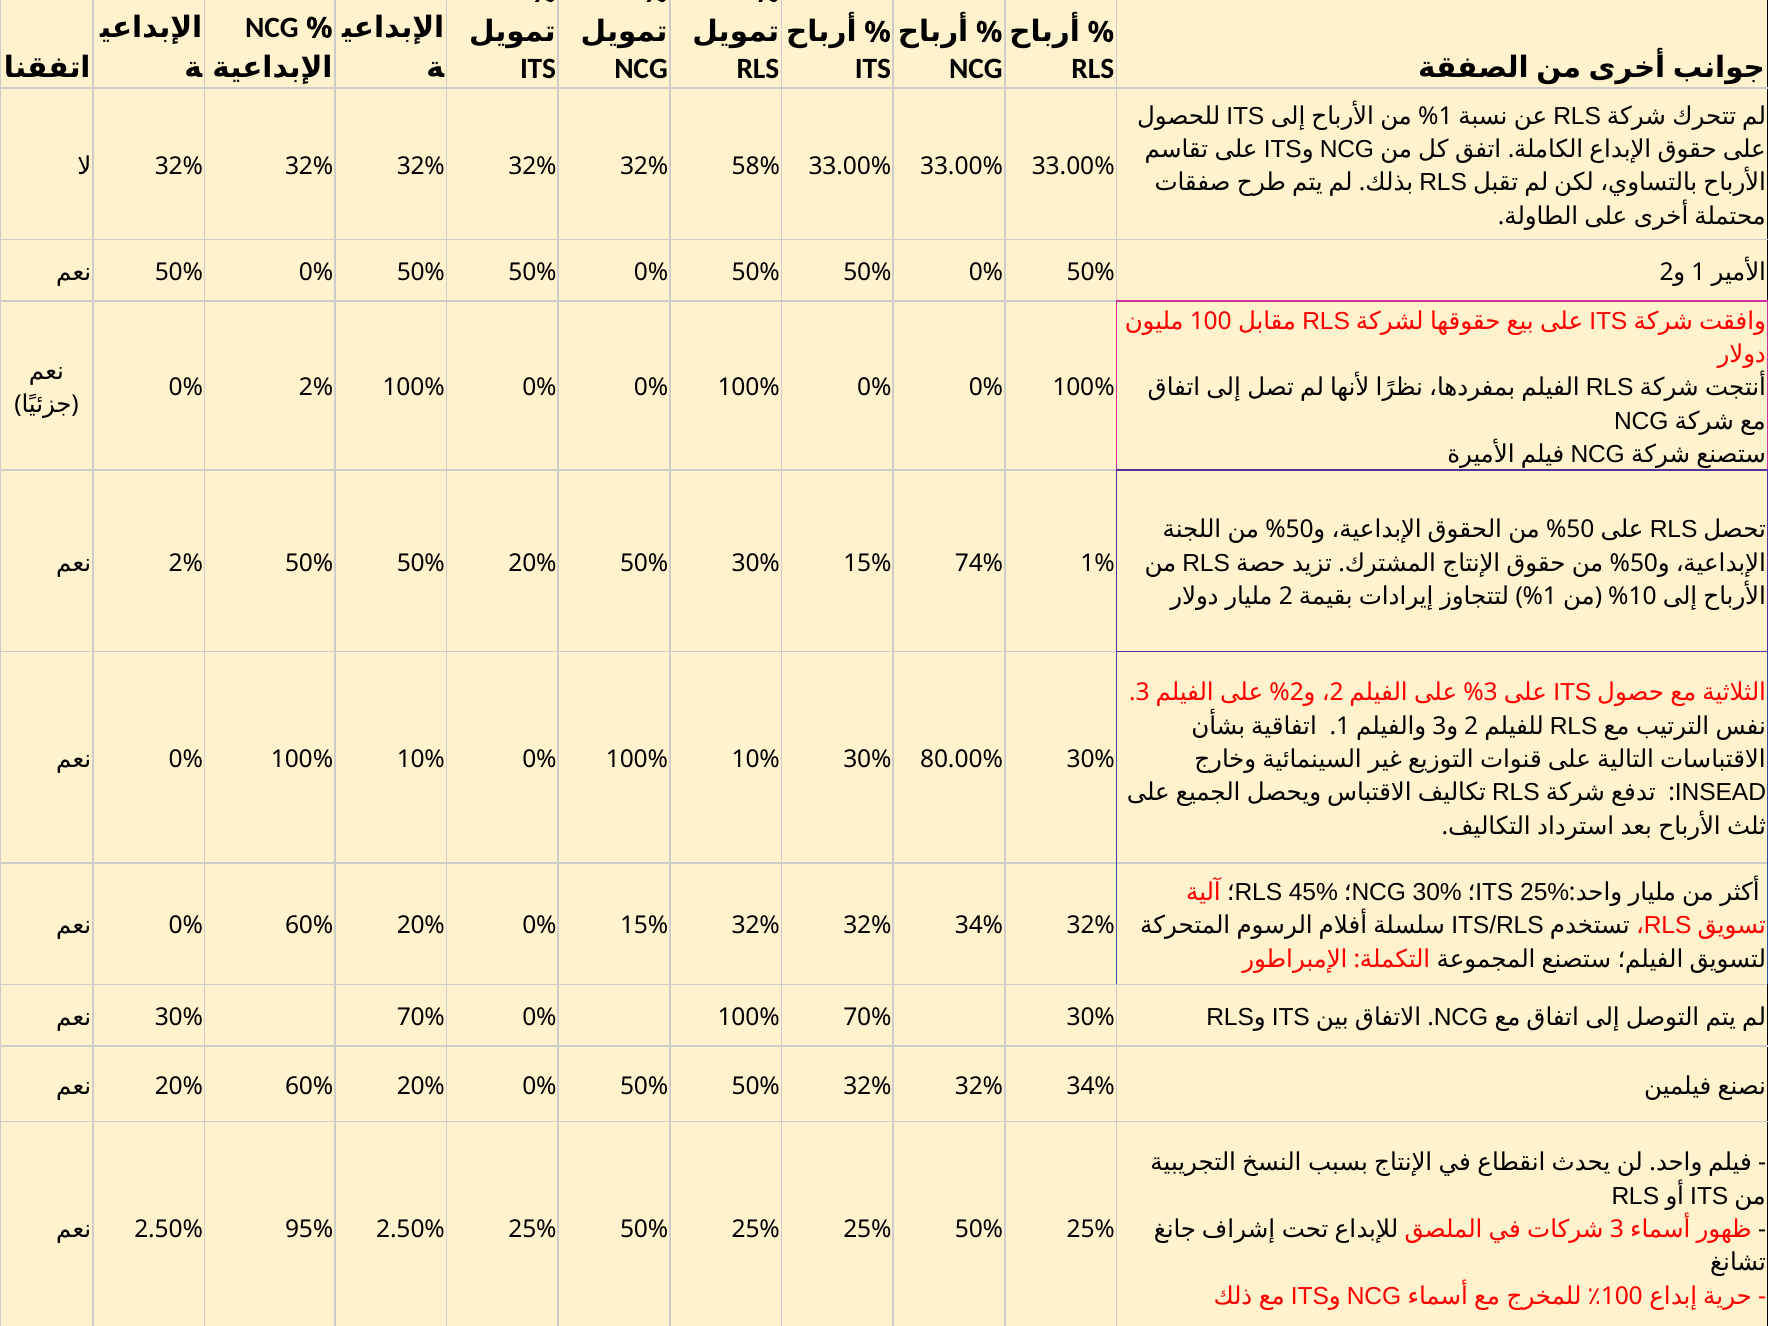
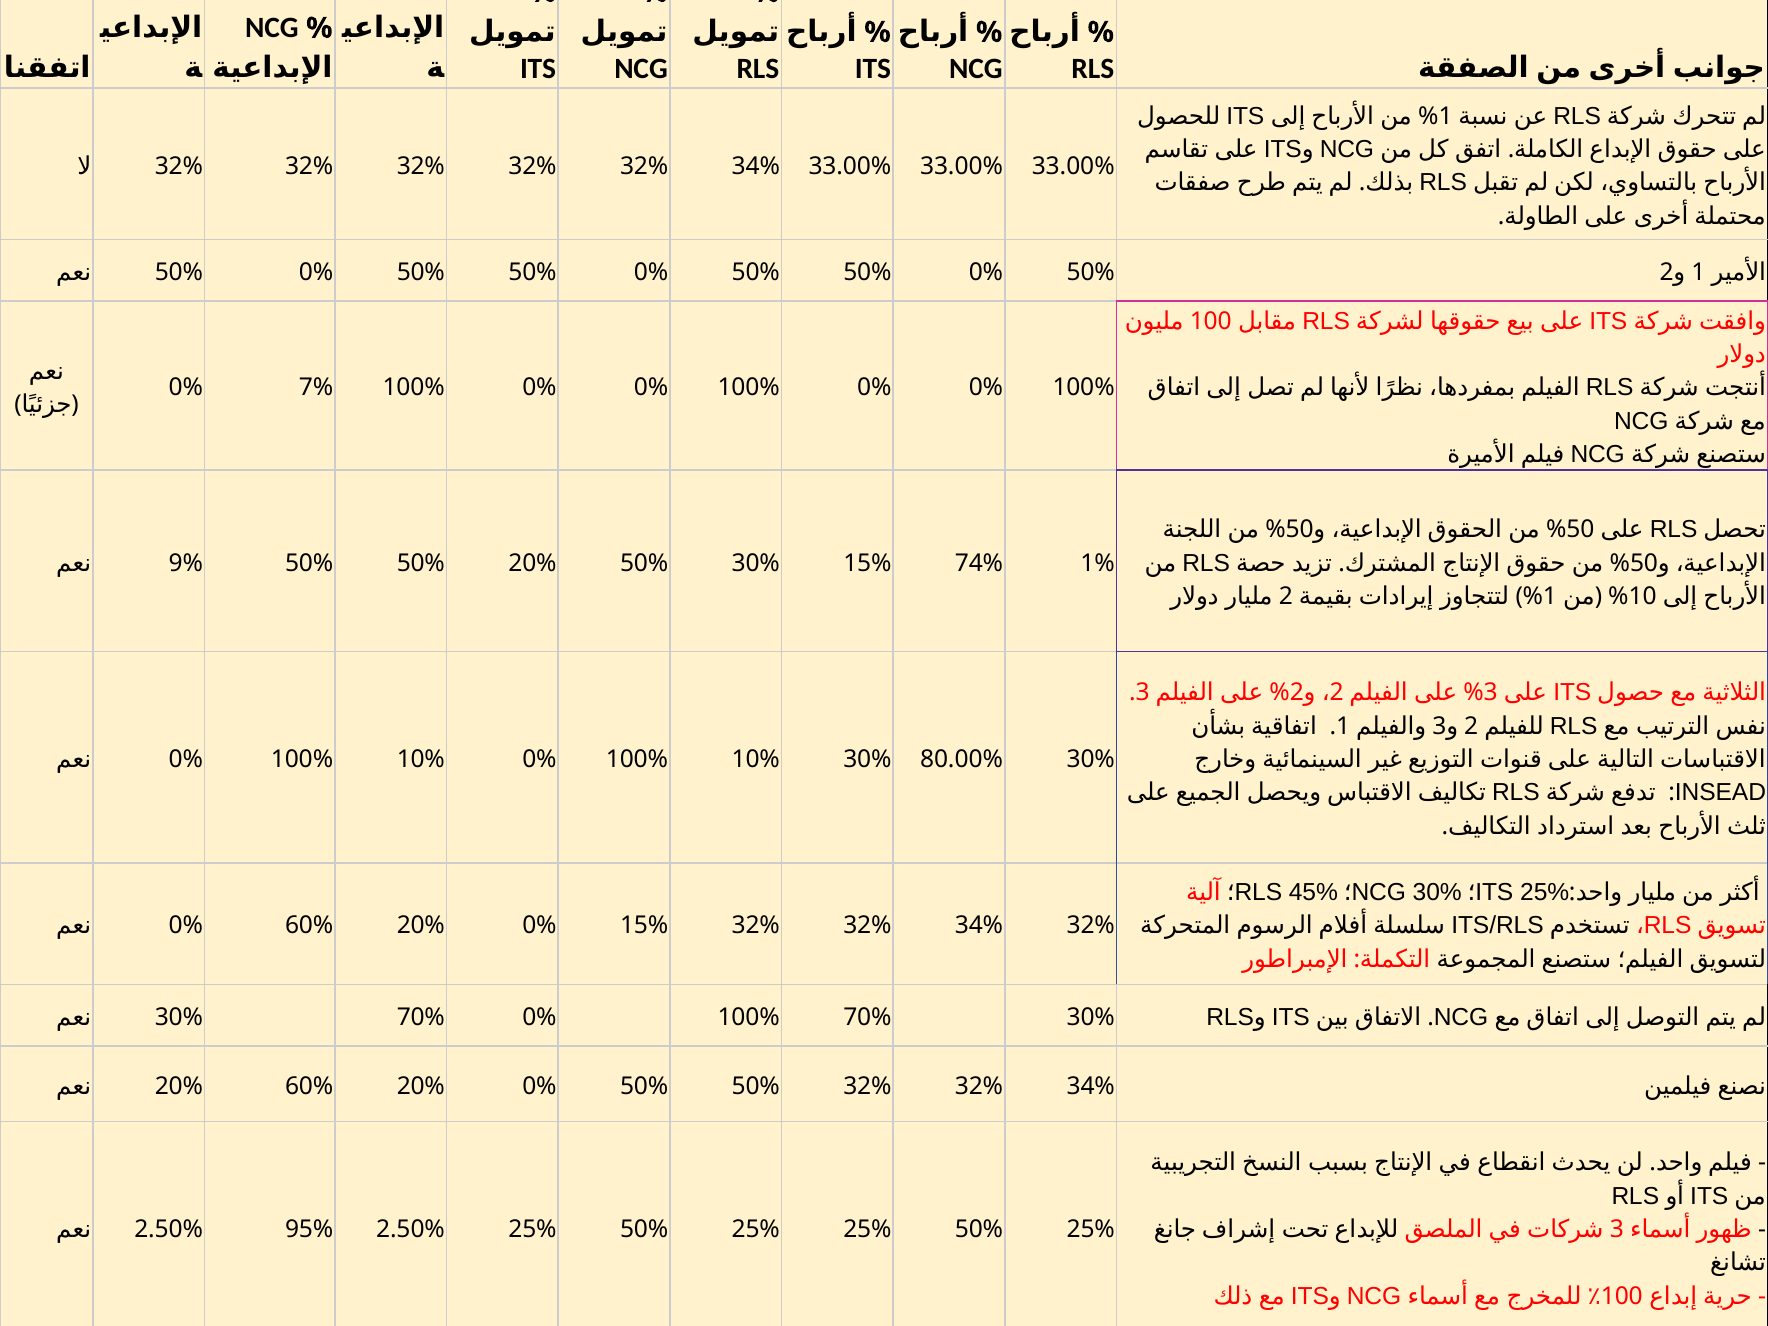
32% 32% 32% 58%: 58% -> 34%
0% 2%: 2% -> 7%
2% at (186, 563): 2% -> 9%
